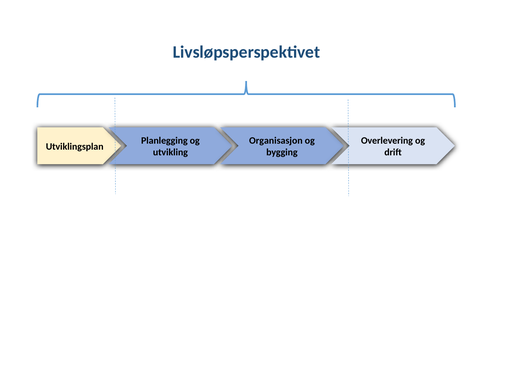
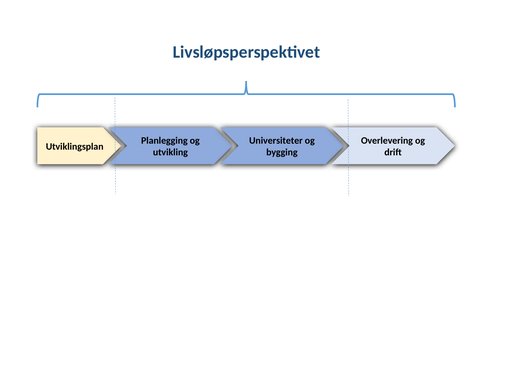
Organisasjon: Organisasjon -> Universiteter
